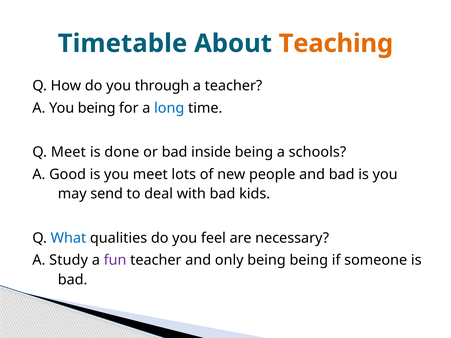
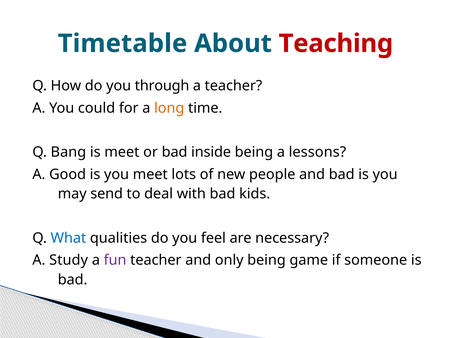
Teaching colour: orange -> red
You being: being -> could
long colour: blue -> orange
Q Meet: Meet -> Bang
is done: done -> meet
schools: schools -> lessons
being being: being -> game
